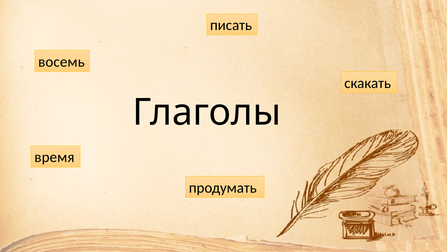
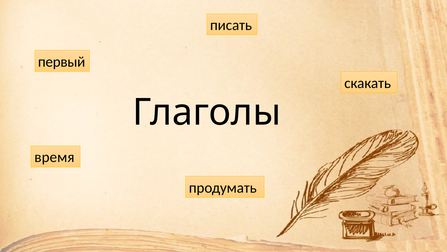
восемь: восемь -> первый
